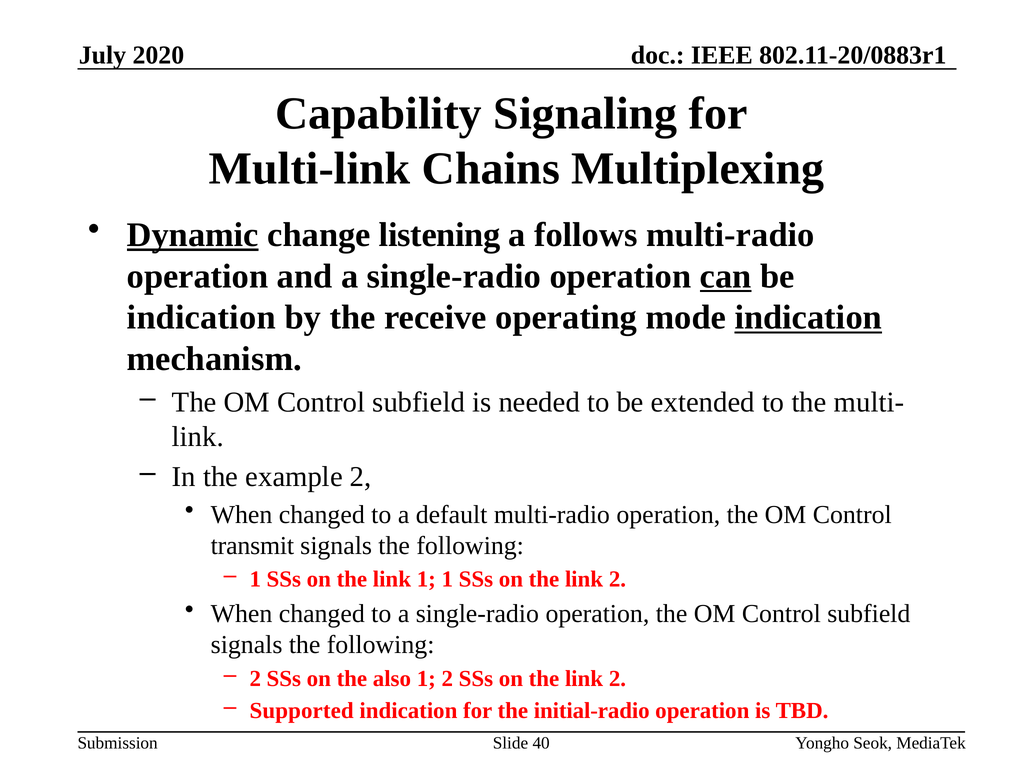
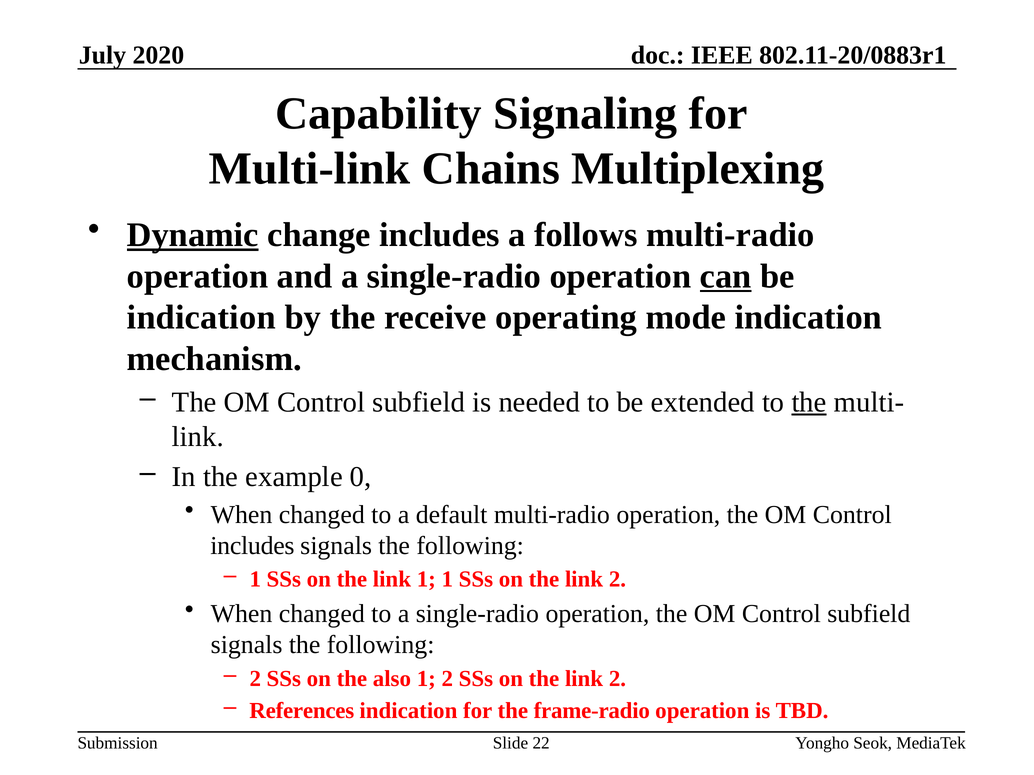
change listening: listening -> includes
indication at (808, 318) underline: present -> none
the at (809, 402) underline: none -> present
example 2: 2 -> 0
transmit at (252, 546): transmit -> includes
Supported: Supported -> References
initial-radio: initial-radio -> frame-radio
40: 40 -> 22
